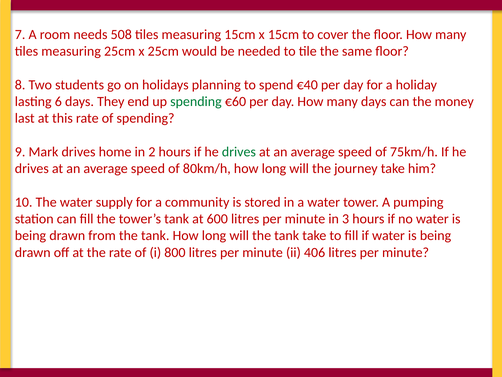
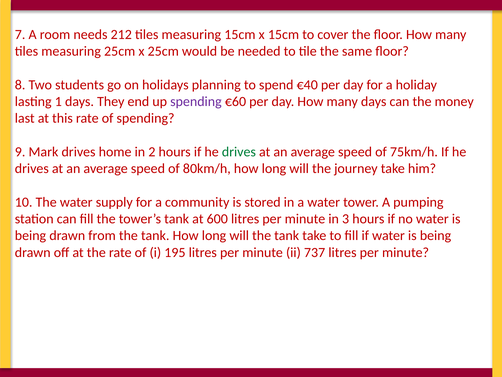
508: 508 -> 212
6: 6 -> 1
spending at (196, 101) colour: green -> purple
800: 800 -> 195
406: 406 -> 737
